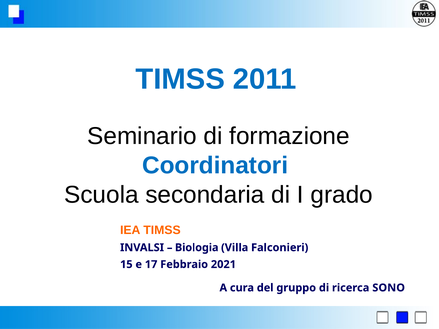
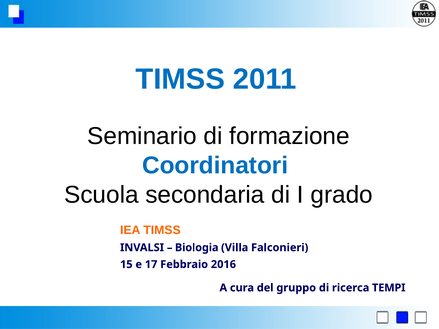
2021: 2021 -> 2016
SONO: SONO -> TEMPI
